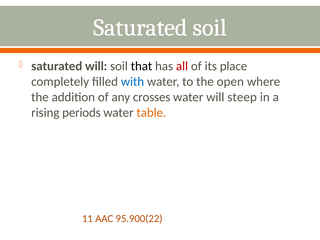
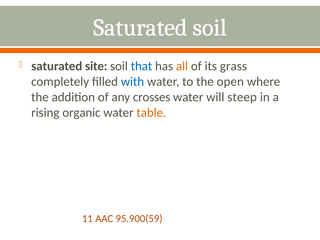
saturated will: will -> site
that colour: black -> blue
all colour: red -> orange
place: place -> grass
periods: periods -> organic
95.900(22: 95.900(22 -> 95.900(59
